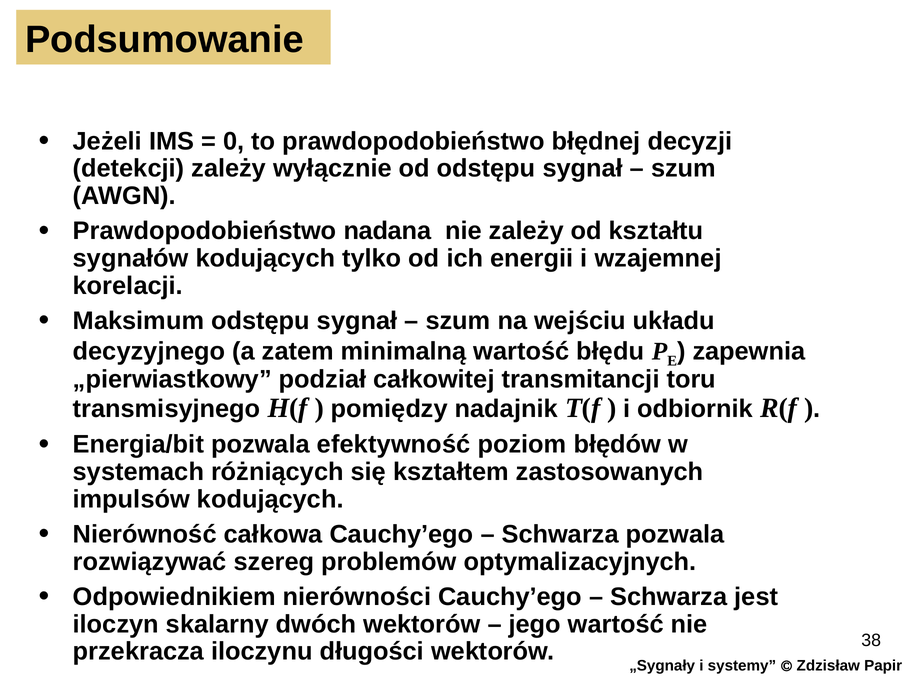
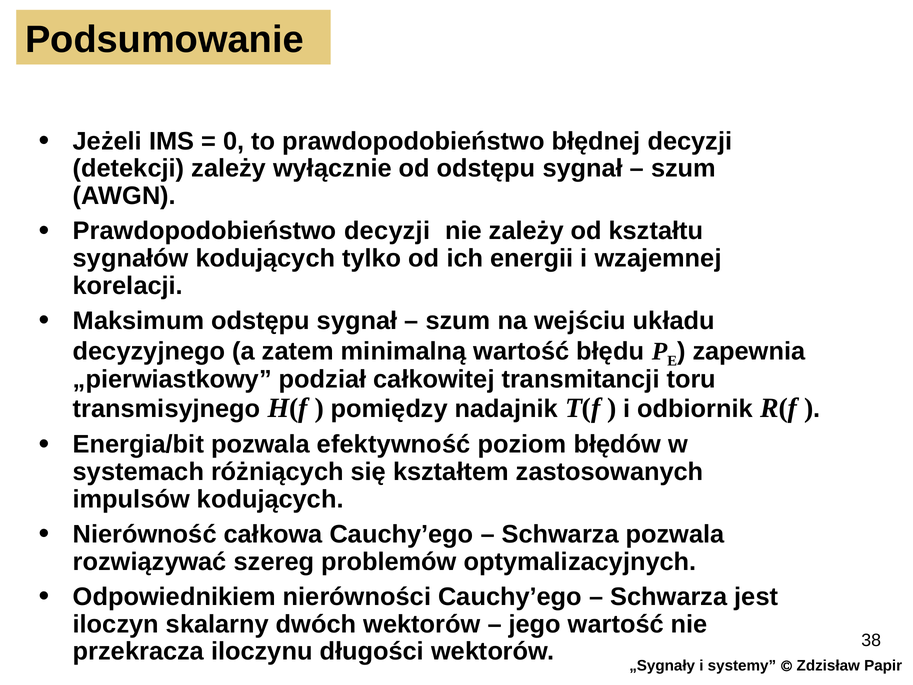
Prawdopodobieństwo nadana: nadana -> decyzji
